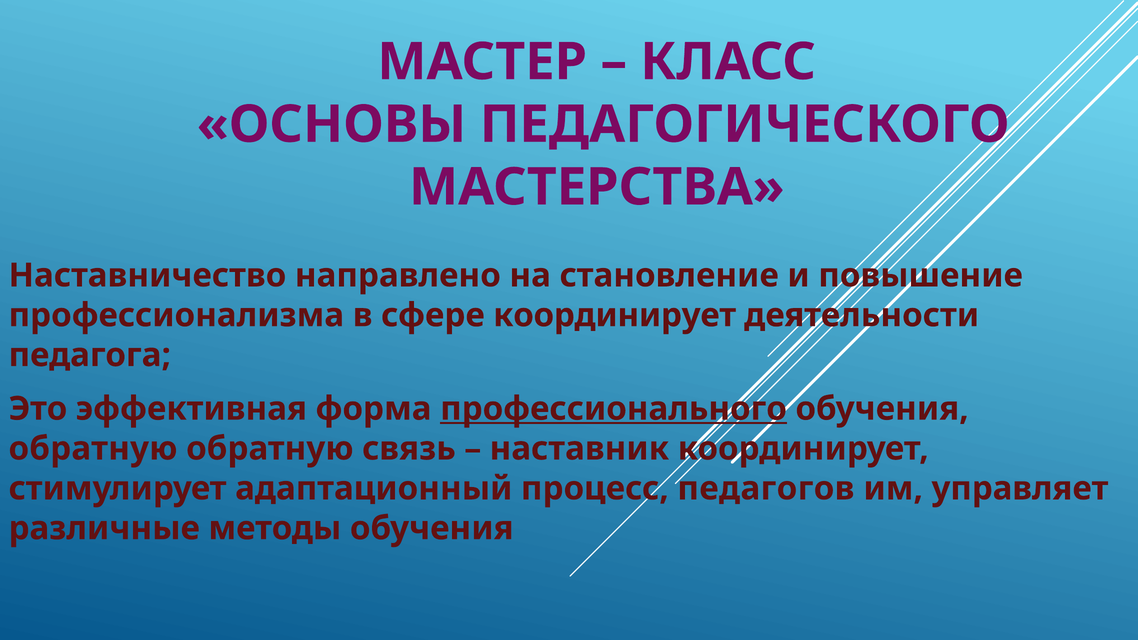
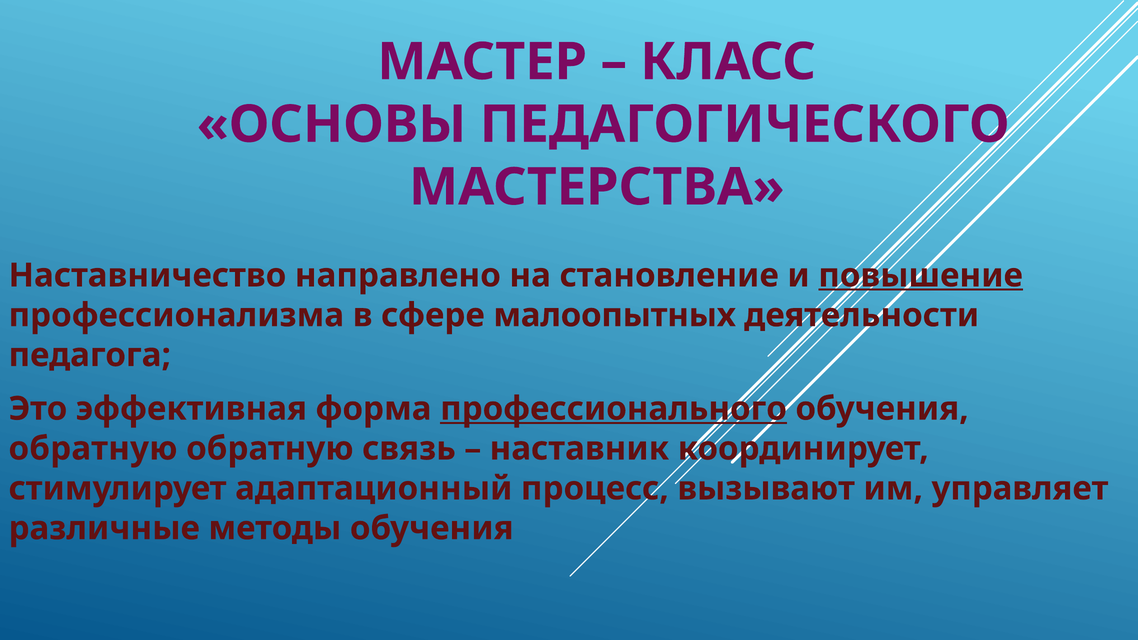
повышение underline: none -> present
сфере координирует: координирует -> малоопытных
педагогов: педагогов -> вызывают
